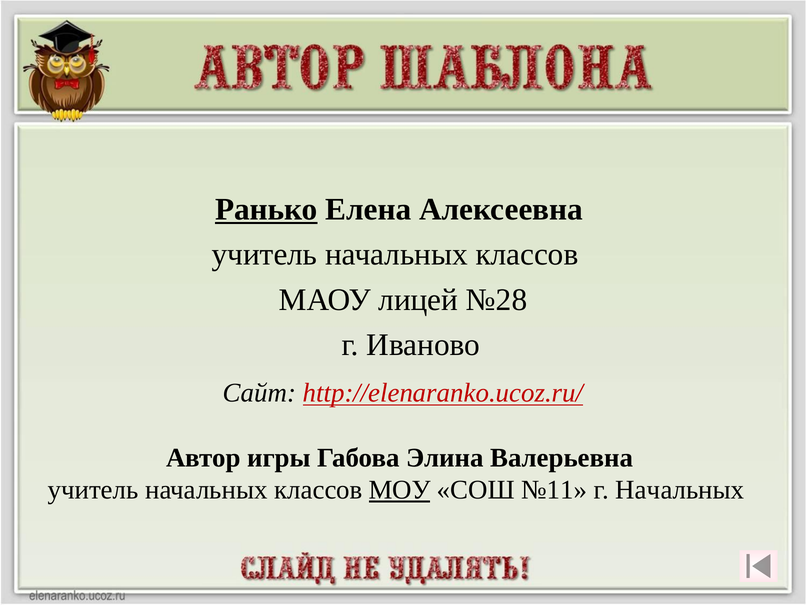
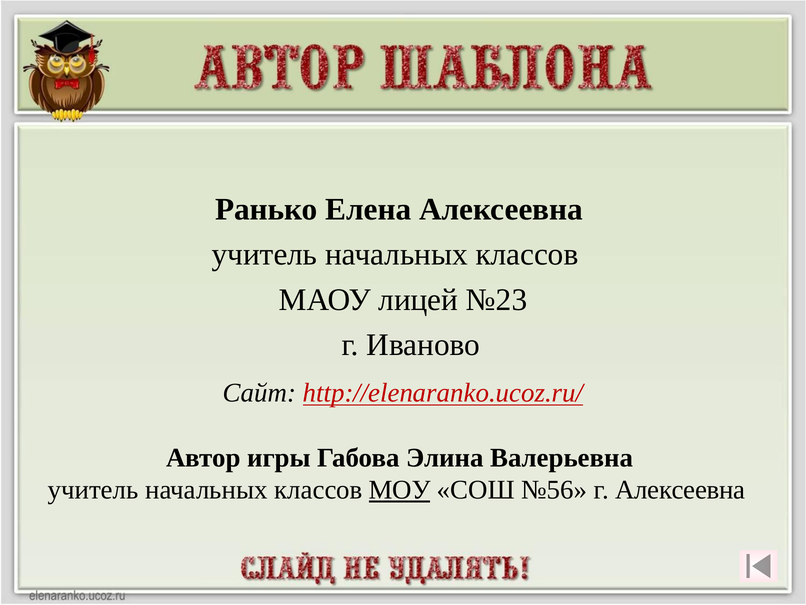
Ранько underline: present -> none
№28: №28 -> №23
№11: №11 -> №56
г Начальных: Начальных -> Алексеевна
